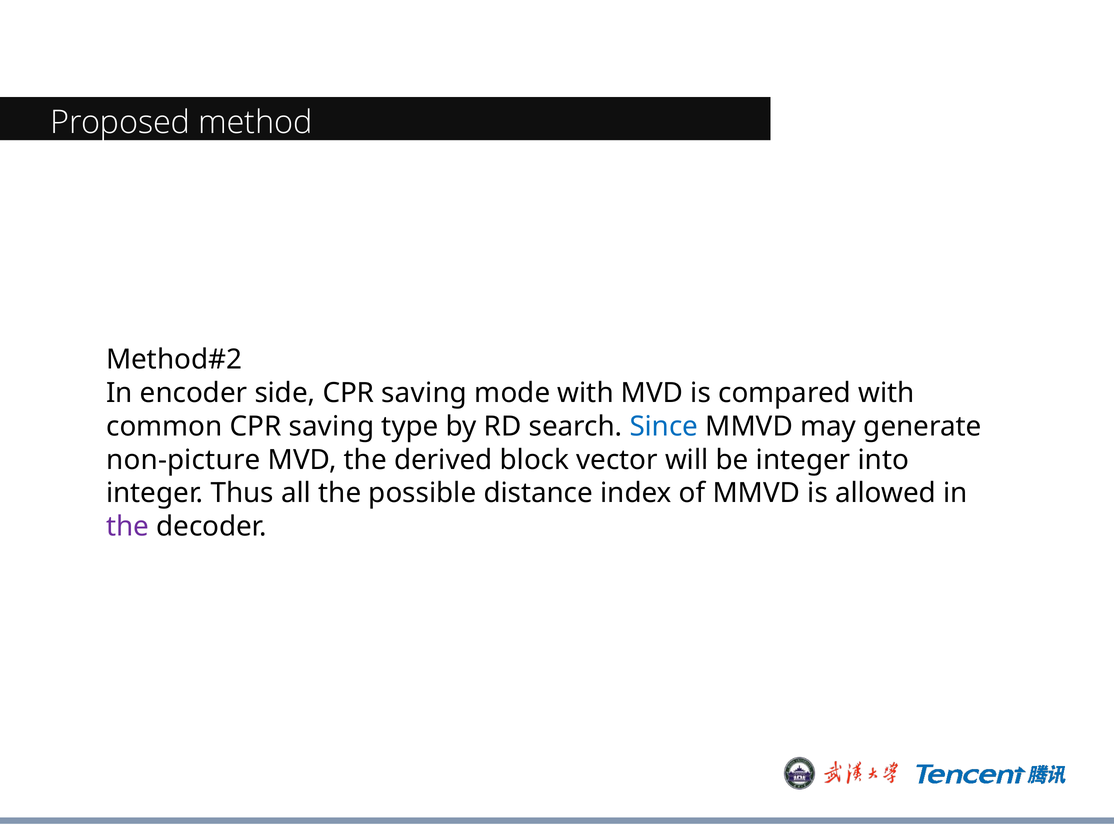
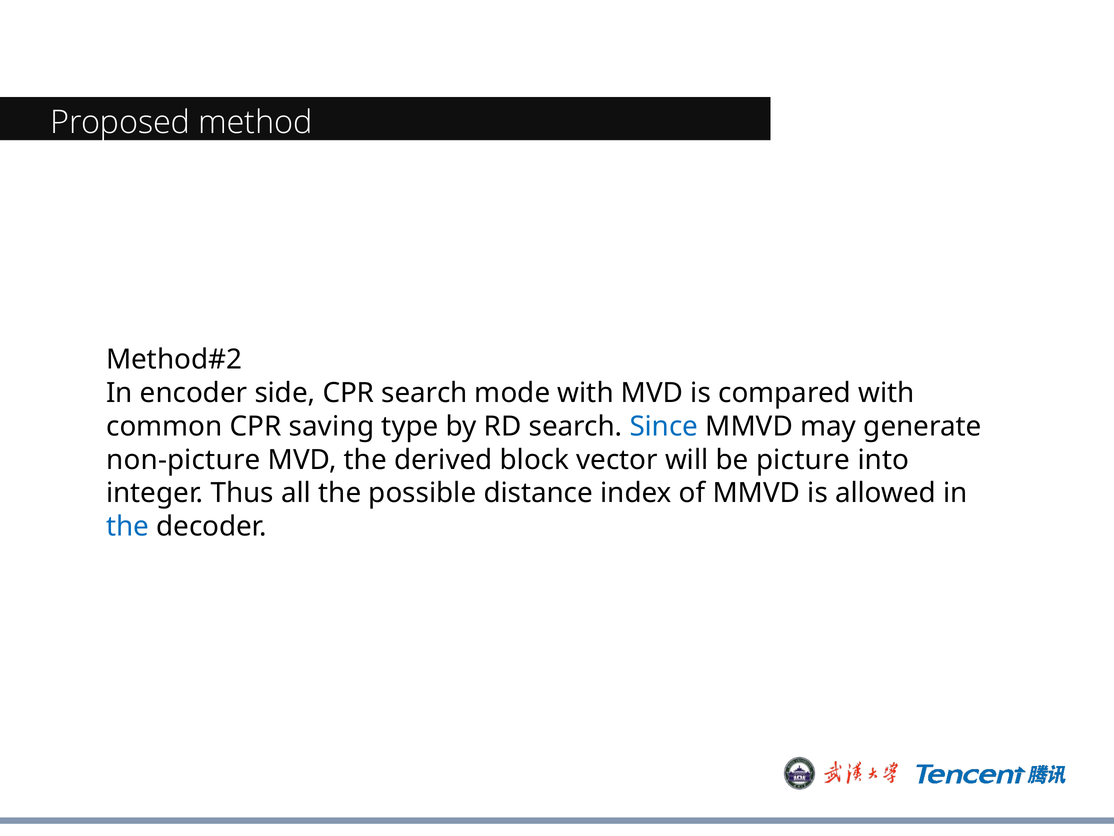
side CPR saving: saving -> search
be integer: integer -> picture
the at (128, 526) colour: purple -> blue
